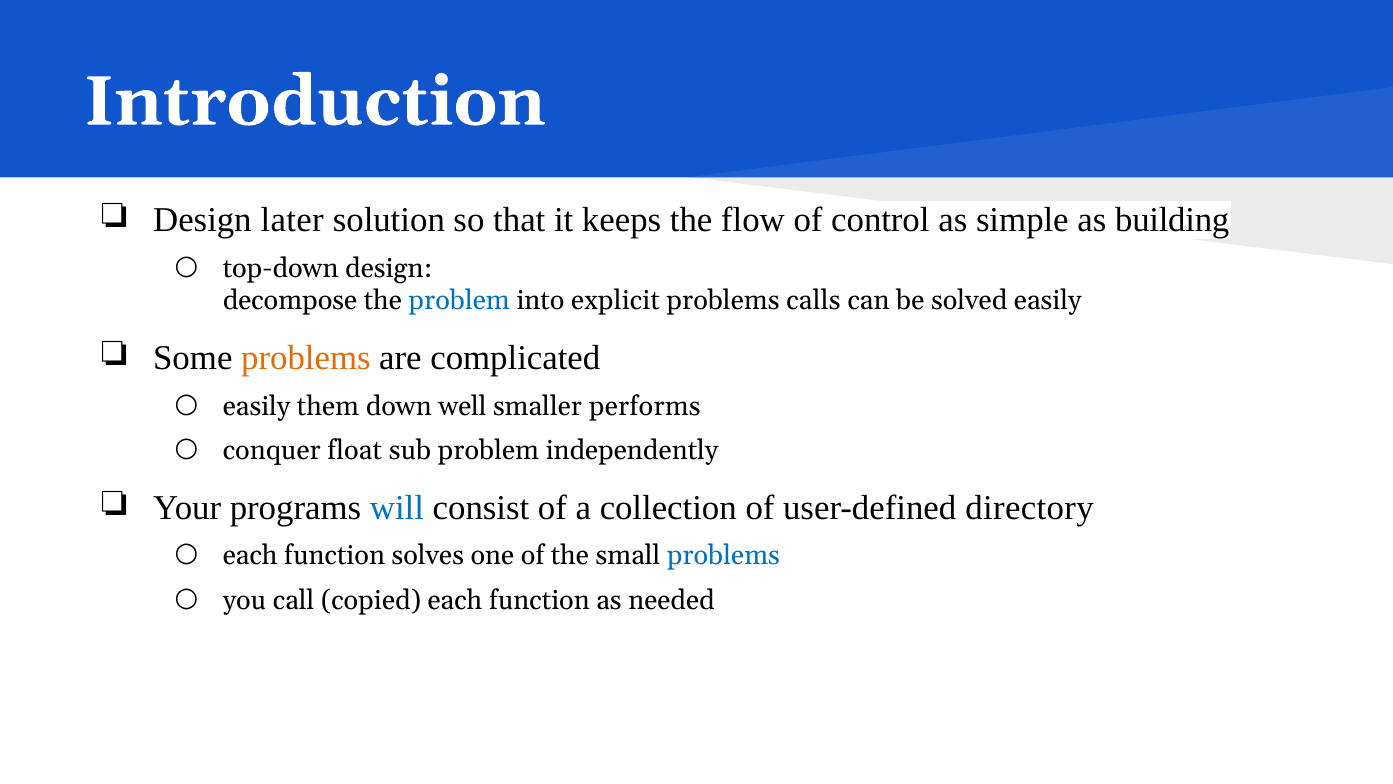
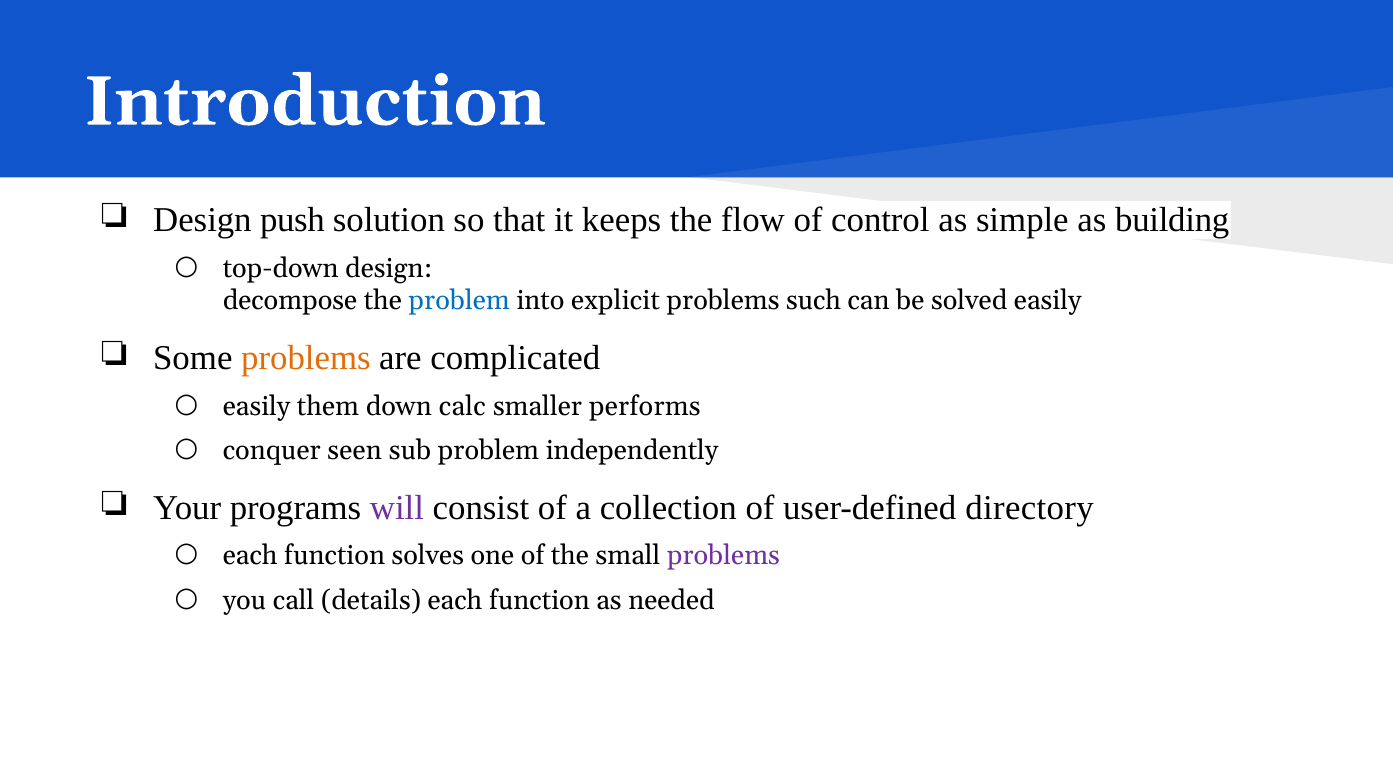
later: later -> push
calls: calls -> such
well: well -> calc
float: float -> seen
will colour: blue -> purple
problems at (723, 556) colour: blue -> purple
copied: copied -> details
